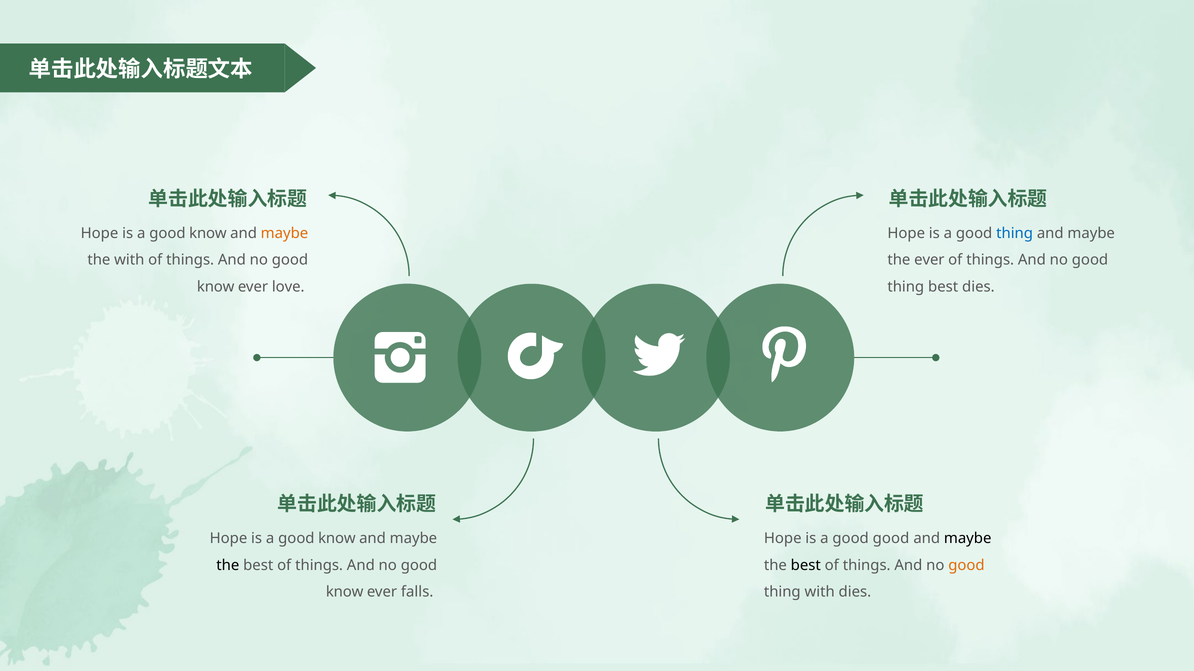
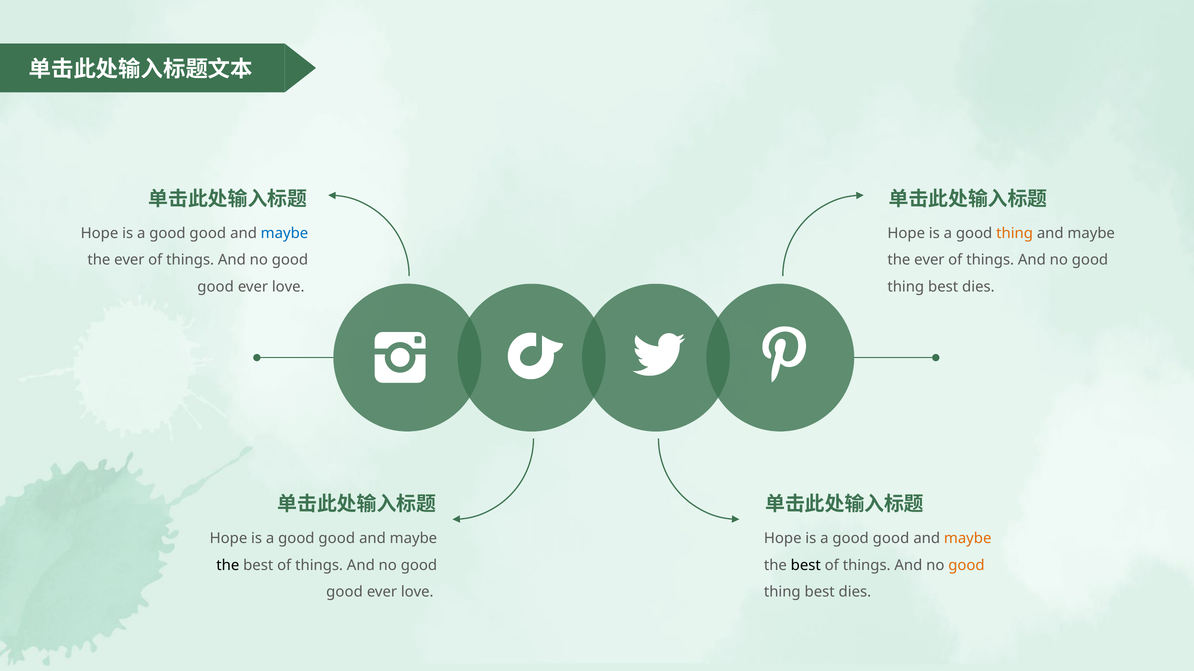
know at (208, 233): know -> good
maybe at (284, 233) colour: orange -> blue
thing at (1015, 233) colour: blue -> orange
with at (129, 260): with -> ever
know at (216, 287): know -> good
know at (337, 539): know -> good
maybe at (968, 539) colour: black -> orange
know at (345, 593): know -> good
falls at (417, 593): falls -> love
with at (820, 593): with -> best
